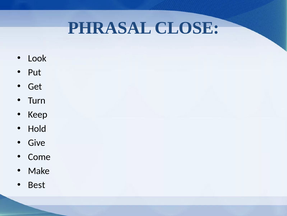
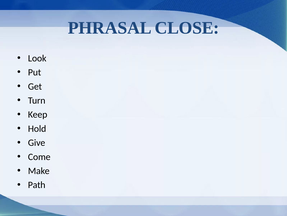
Best: Best -> Path
